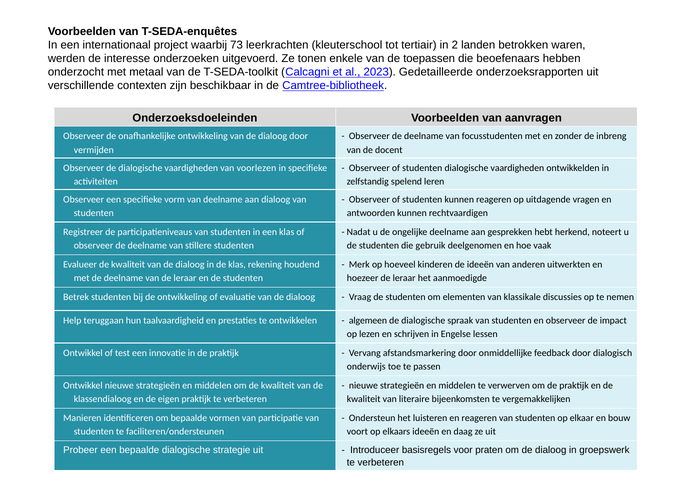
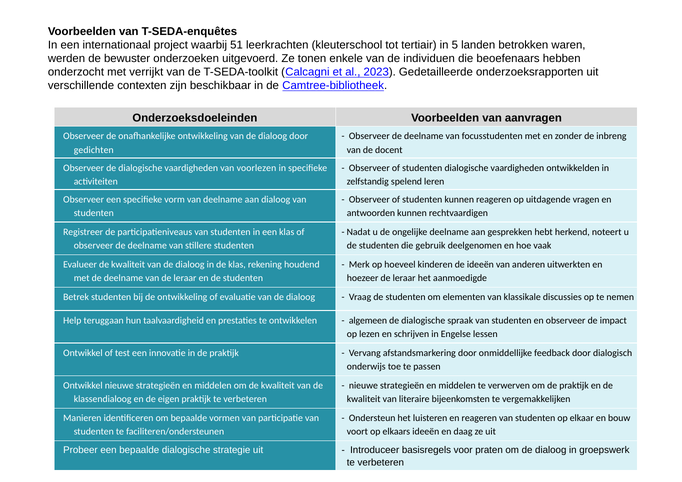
73: 73 -> 51
2: 2 -> 5
interesse: interesse -> bewuster
toepassen: toepassen -> individuen
metaal: metaal -> verrijkt
vermijden: vermijden -> gedichten
